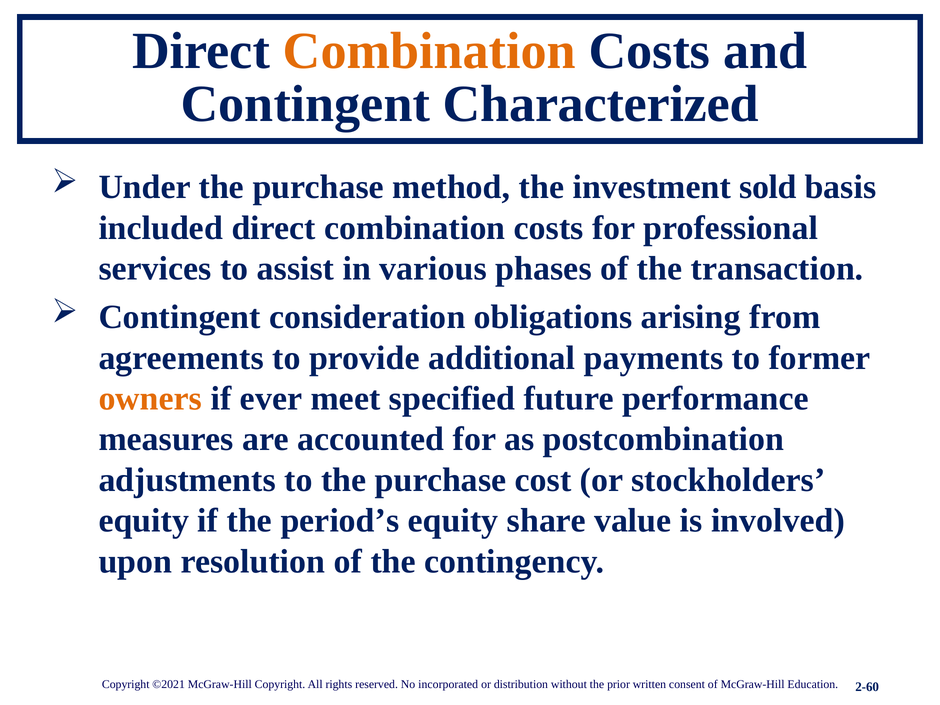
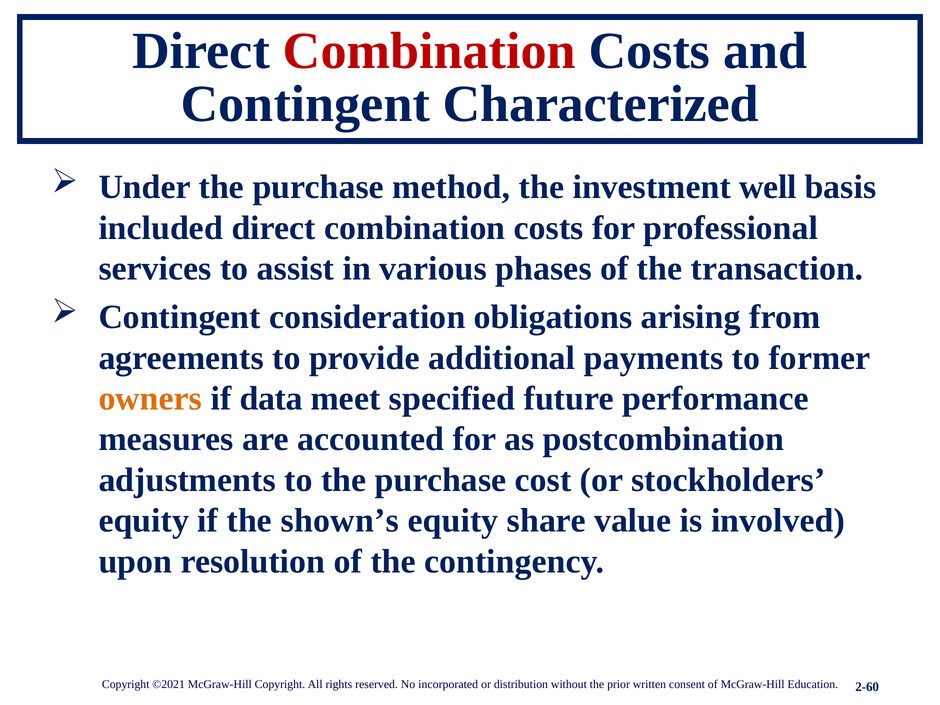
Combination at (429, 51) colour: orange -> red
sold: sold -> well
ever: ever -> data
period’s: period’s -> shown’s
